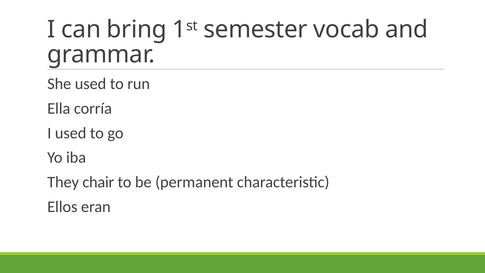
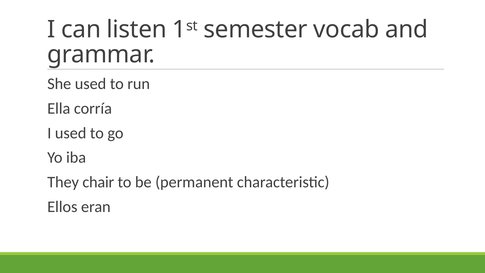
bring: bring -> listen
